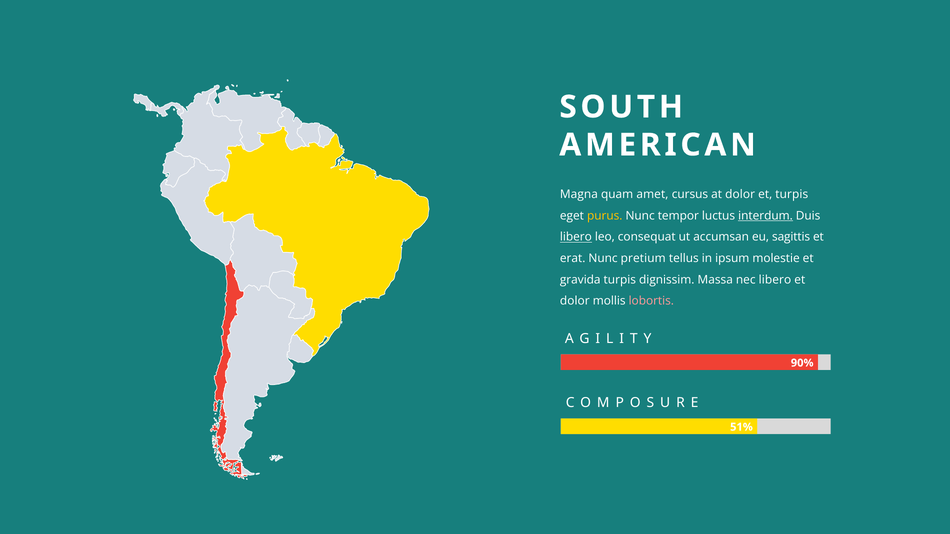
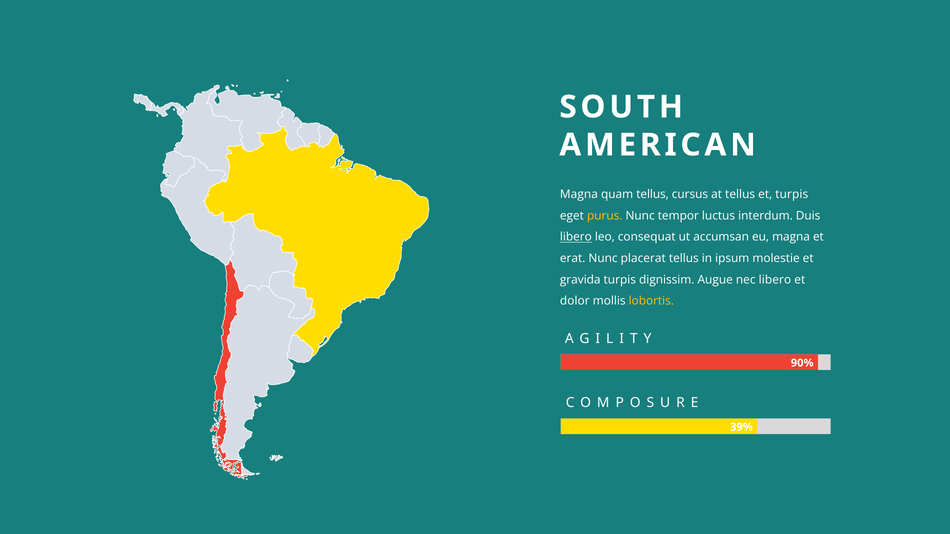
quam amet: amet -> tellus
at dolor: dolor -> tellus
interdum underline: present -> none
eu sagittis: sagittis -> magna
pretium: pretium -> placerat
Massa: Massa -> Augue
lobortis colour: pink -> yellow
51%: 51% -> 39%
